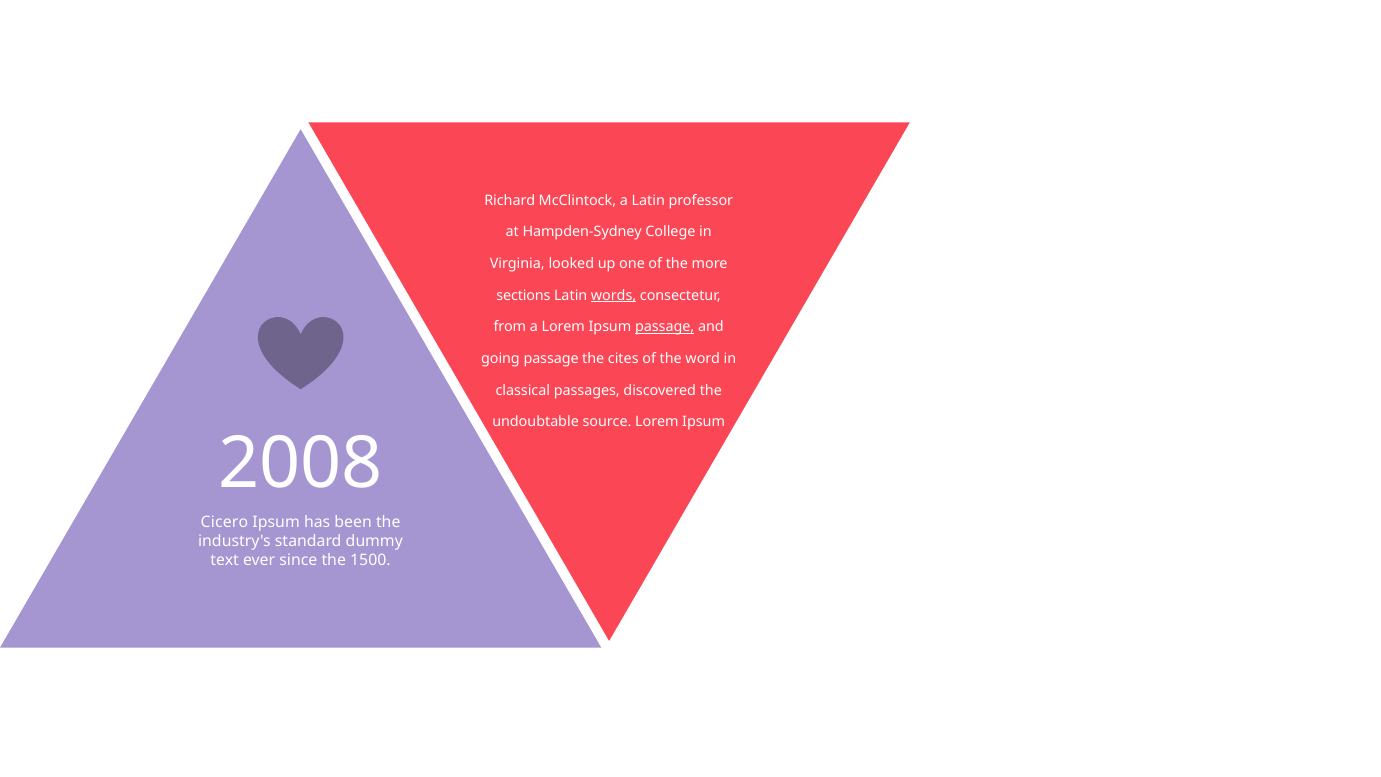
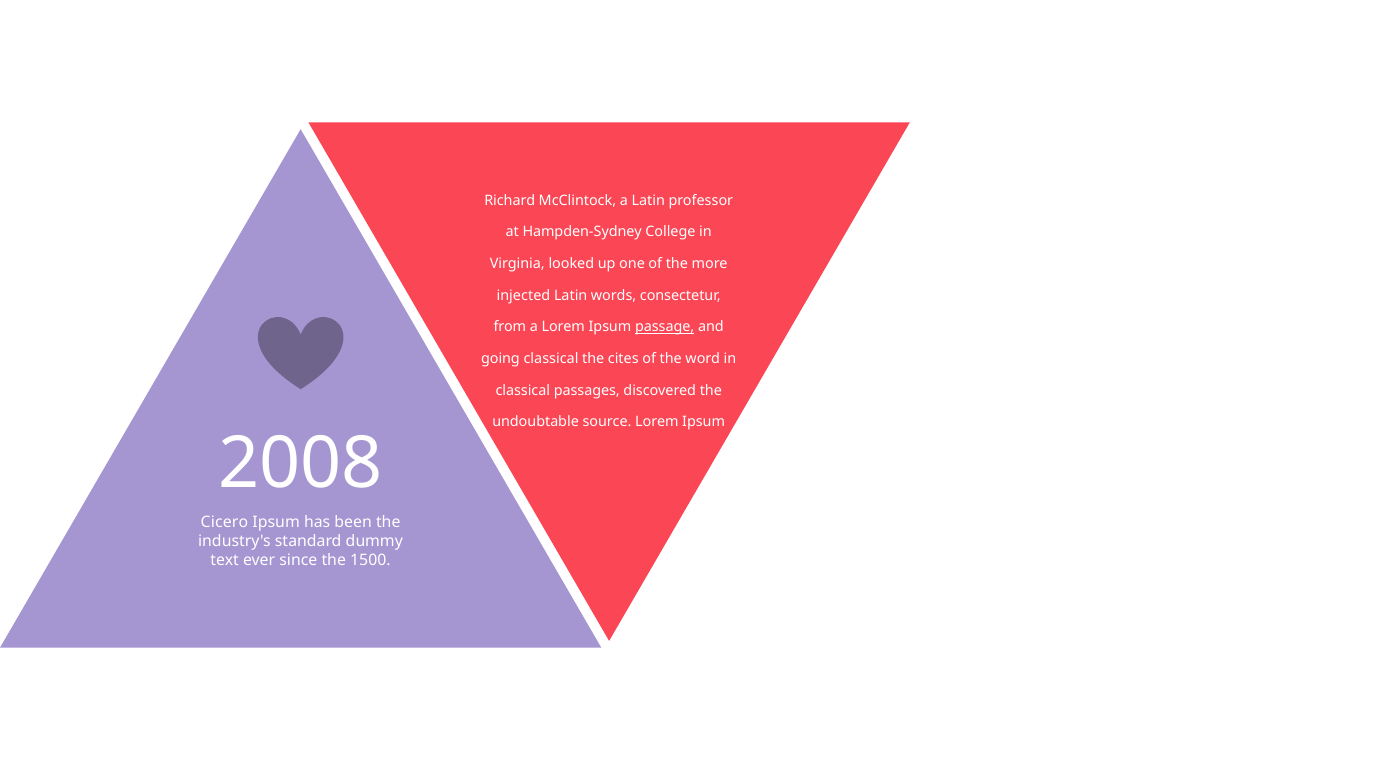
sections: sections -> injected
words underline: present -> none
going passage: passage -> classical
